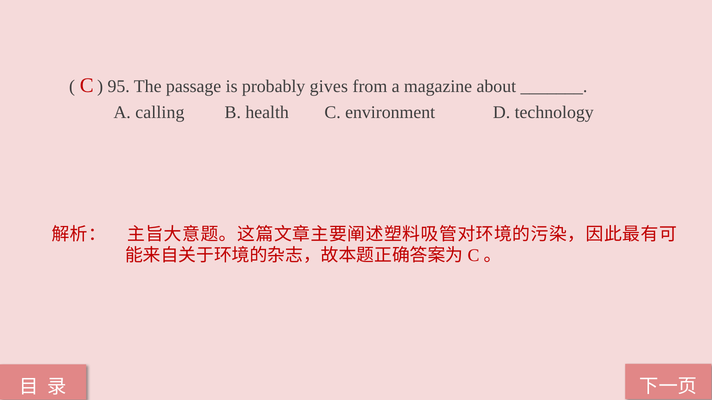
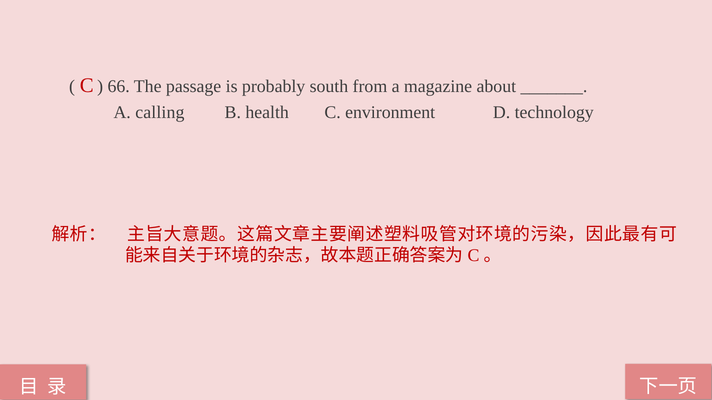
95: 95 -> 66
gives: gives -> south
